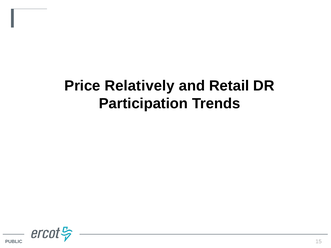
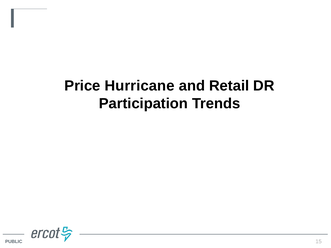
Relatively: Relatively -> Hurricane
